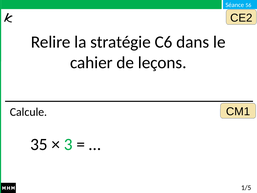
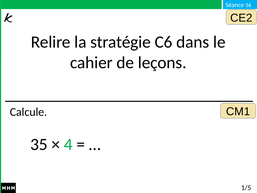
3: 3 -> 4
